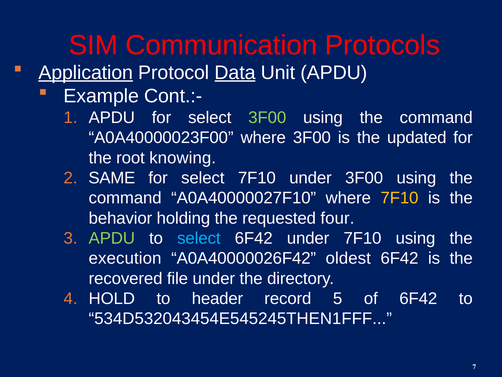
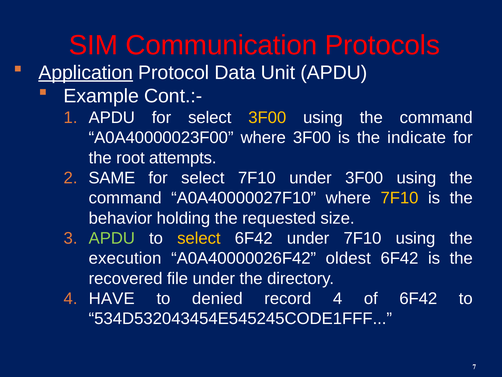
Data underline: present -> none
3F00 at (267, 117) colour: light green -> yellow
updated: updated -> indicate
knowing: knowing -> attempts
four: four -> size
select at (199, 238) colour: light blue -> yellow
HOLD: HOLD -> HAVE
header: header -> denied
record 5: 5 -> 4
534D532043454E545245THEN1FFF: 534D532043454E545245THEN1FFF -> 534D532043454E545245CODE1FFF
